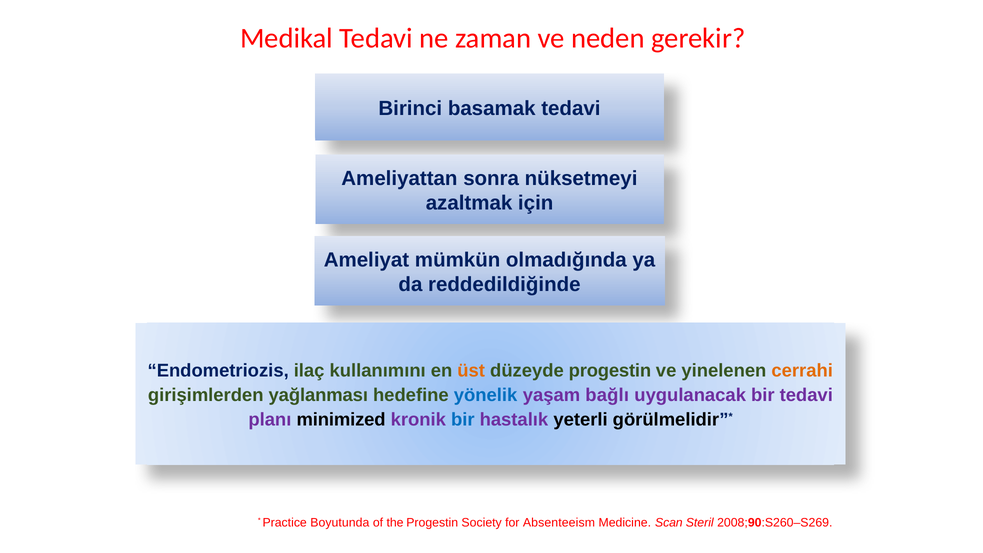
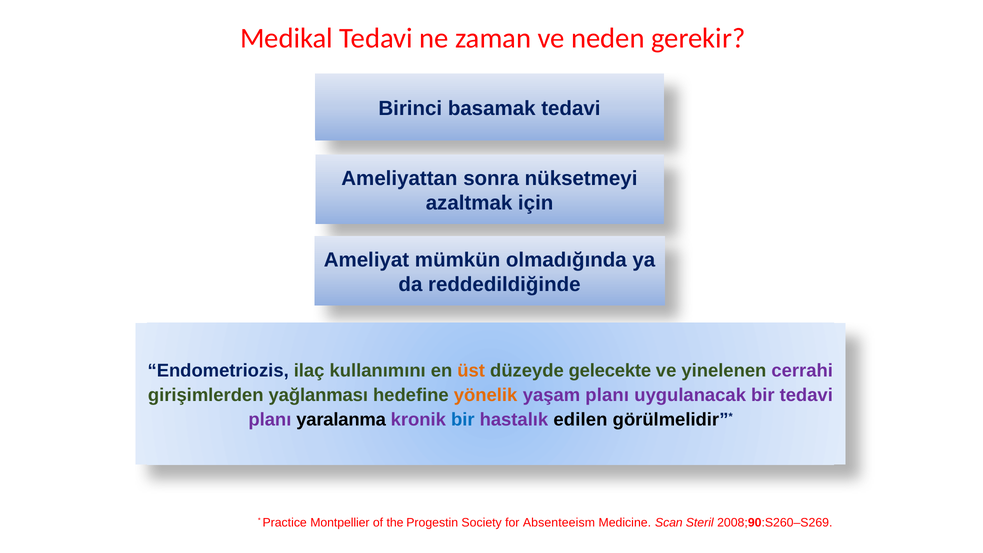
düzeyde progestin: progestin -> gelecekte
cerrahi colour: orange -> purple
yönelik colour: blue -> orange
yaşam bağlı: bağlı -> planı
minimized: minimized -> yaralanma
yeterli: yeterli -> edilen
Boyutunda: Boyutunda -> Montpellier
